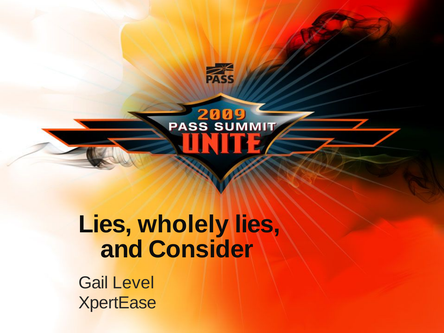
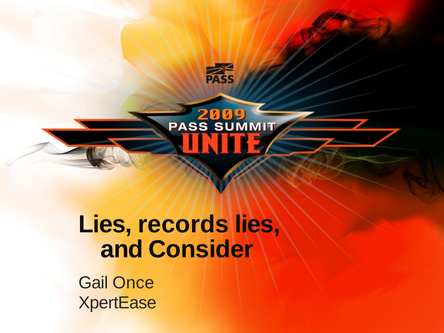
wholely: wholely -> records
Level: Level -> Once
